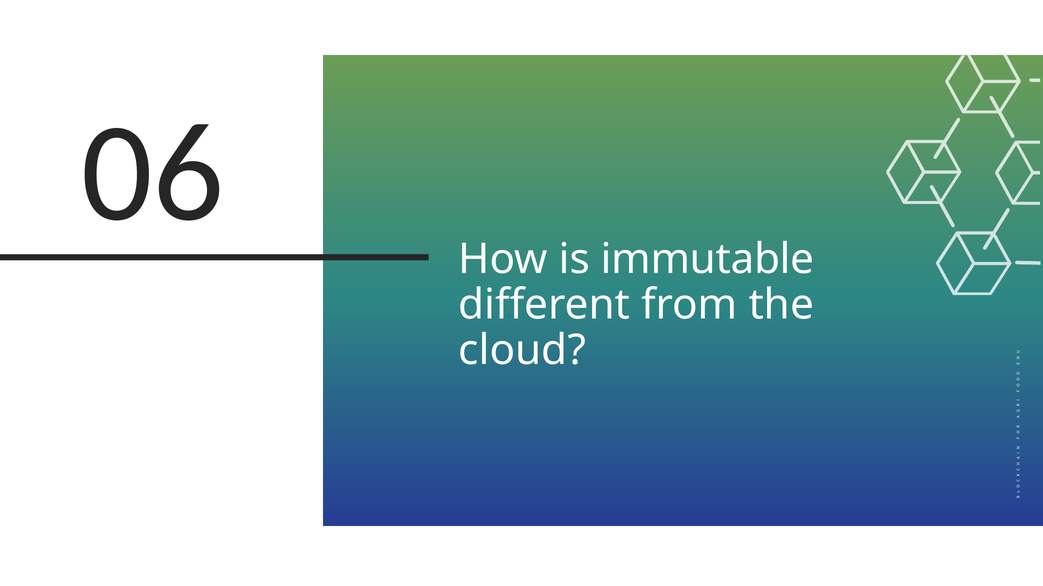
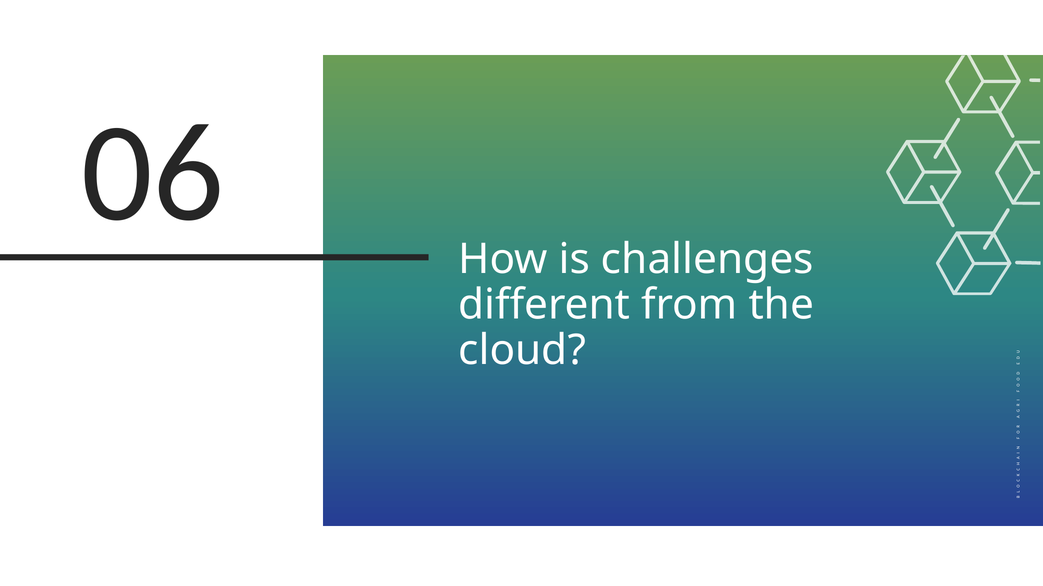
immutable: immutable -> challenges
